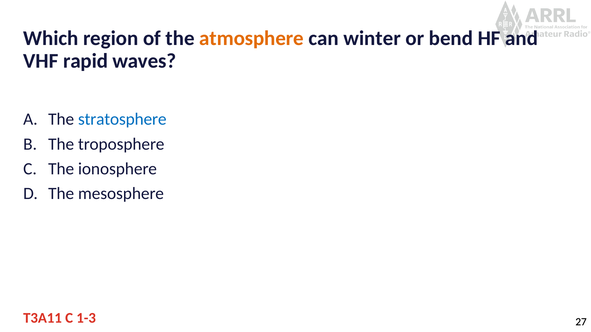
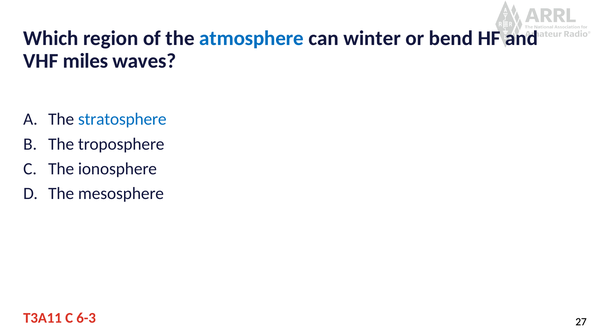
atmosphere colour: orange -> blue
rapid: rapid -> miles
1-3: 1-3 -> 6-3
